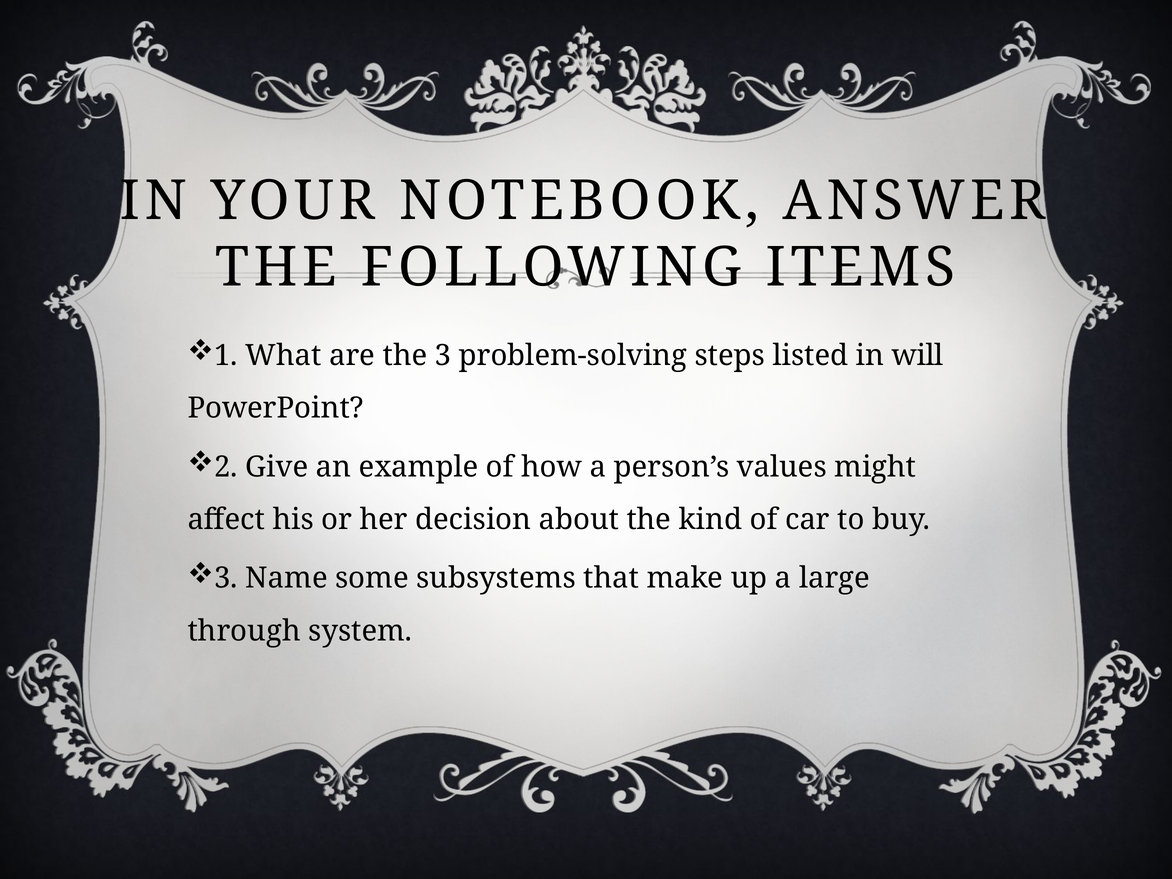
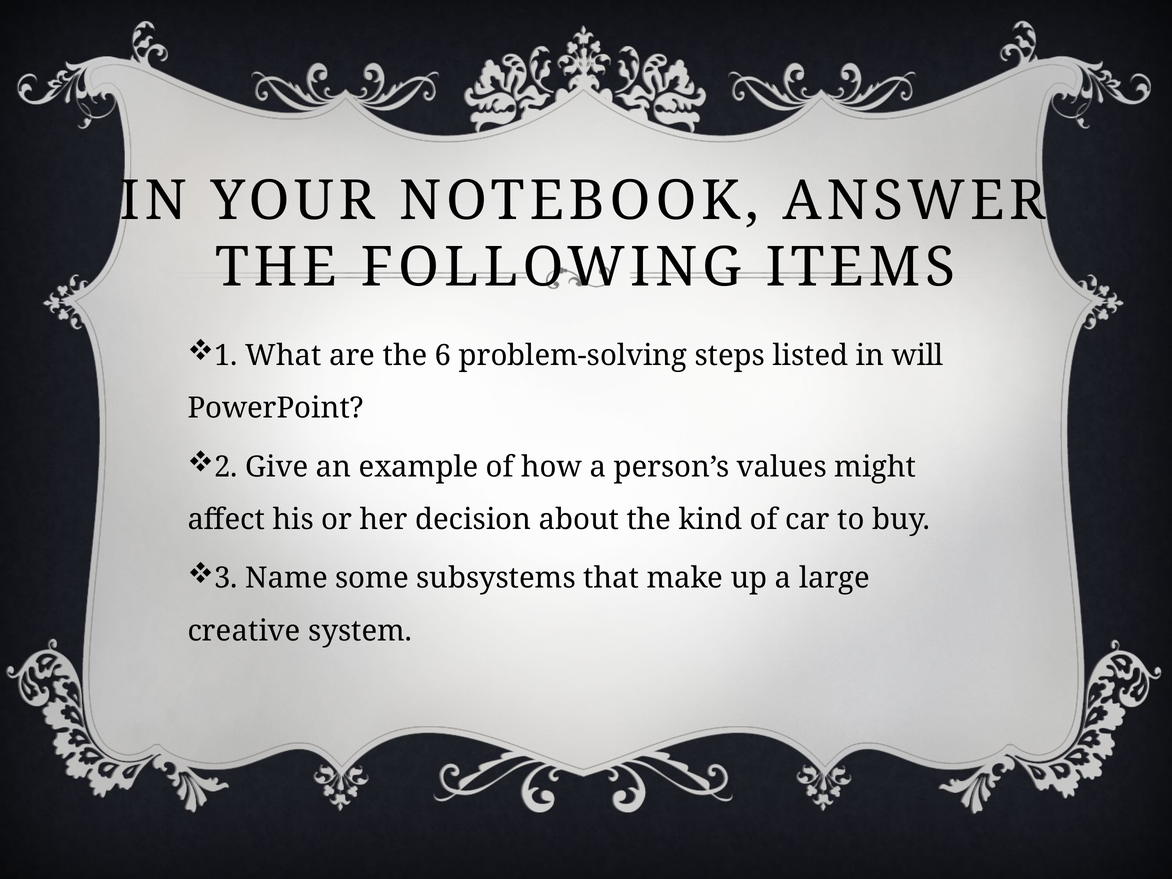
the 3: 3 -> 6
through: through -> creative
